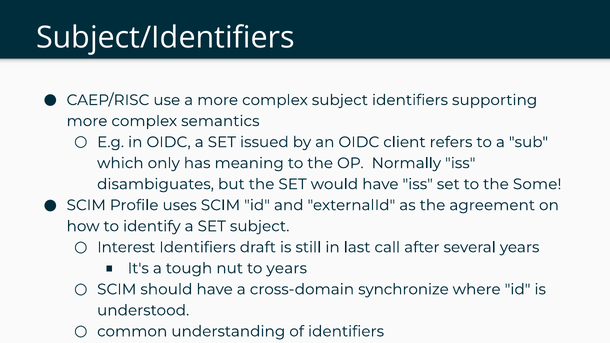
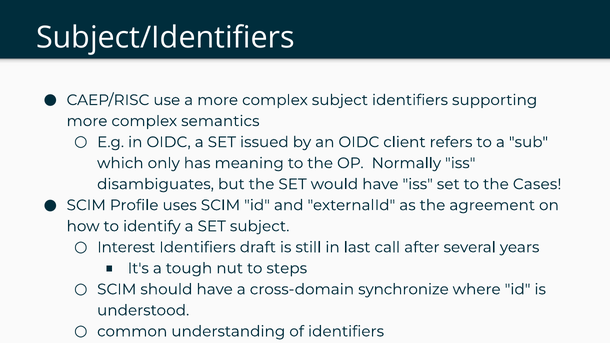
Some: Some -> Cases
to years: years -> steps
